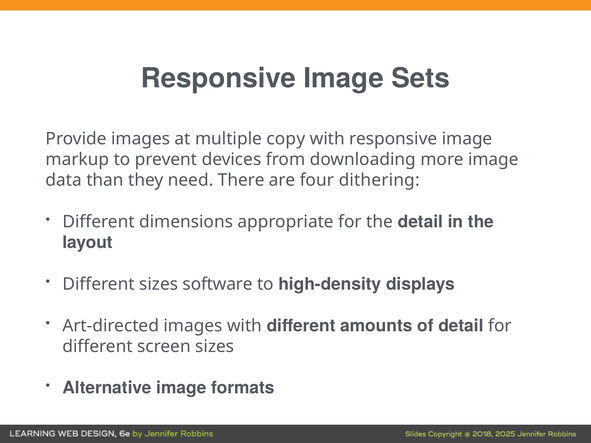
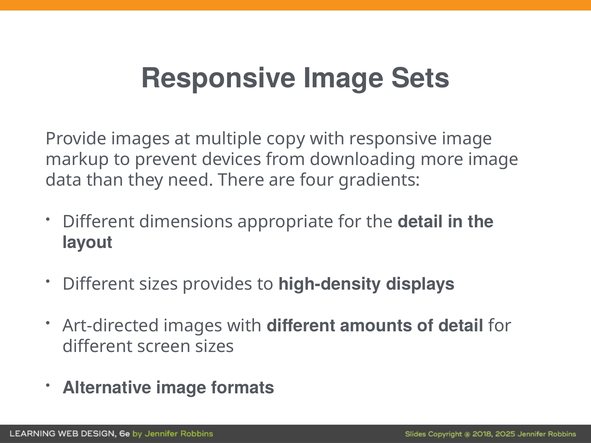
dithering: dithering -> gradients
software: software -> provides
